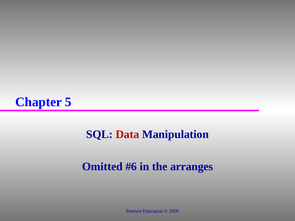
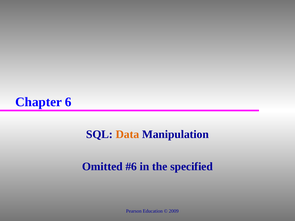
5: 5 -> 6
Data colour: red -> orange
arranges: arranges -> specified
